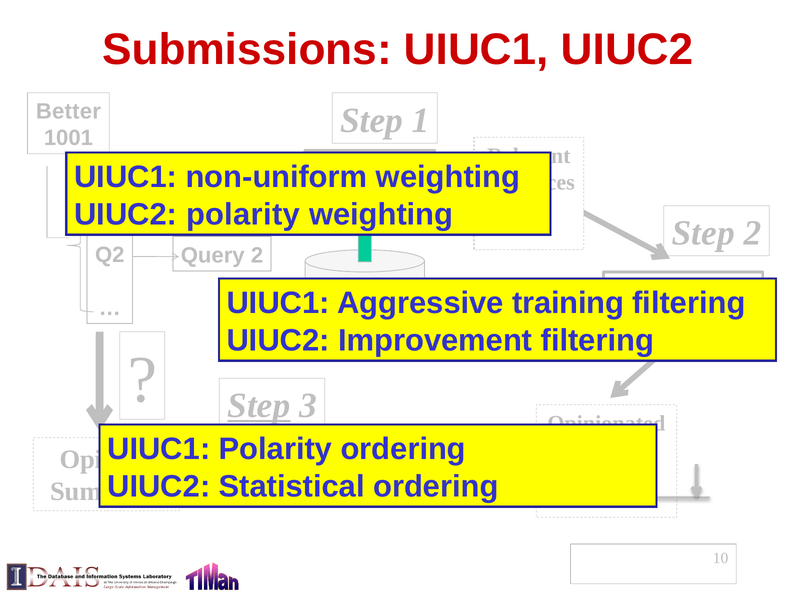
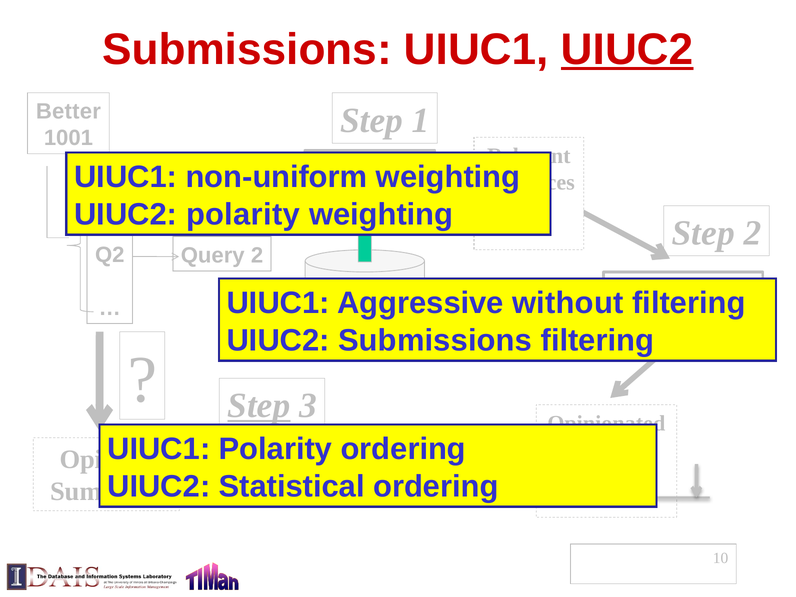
UIUC2 at (627, 49) underline: none -> present
training: training -> without
UIUC2 Improvement: Improvement -> Submissions
